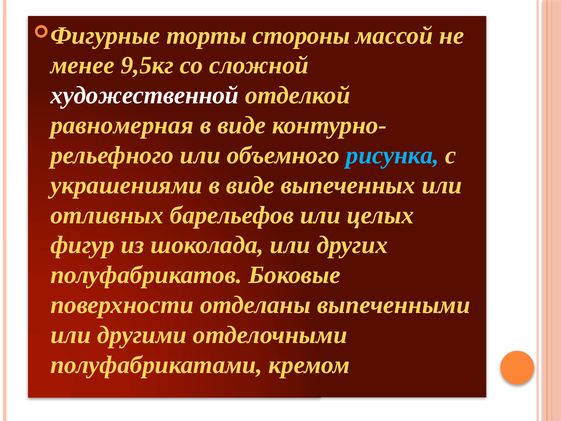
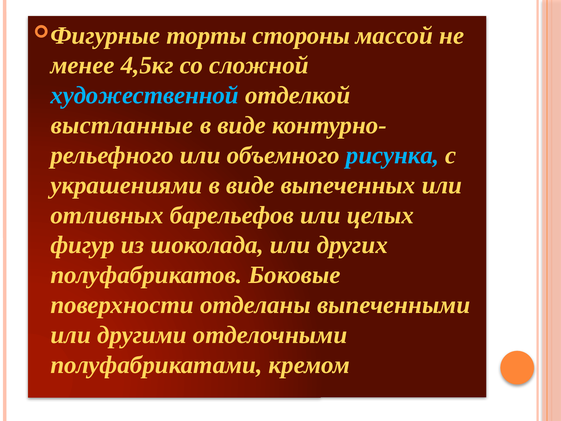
9,5кг: 9,5кг -> 4,5кг
художественной colour: white -> light blue
равномерная: равномерная -> выстланные
